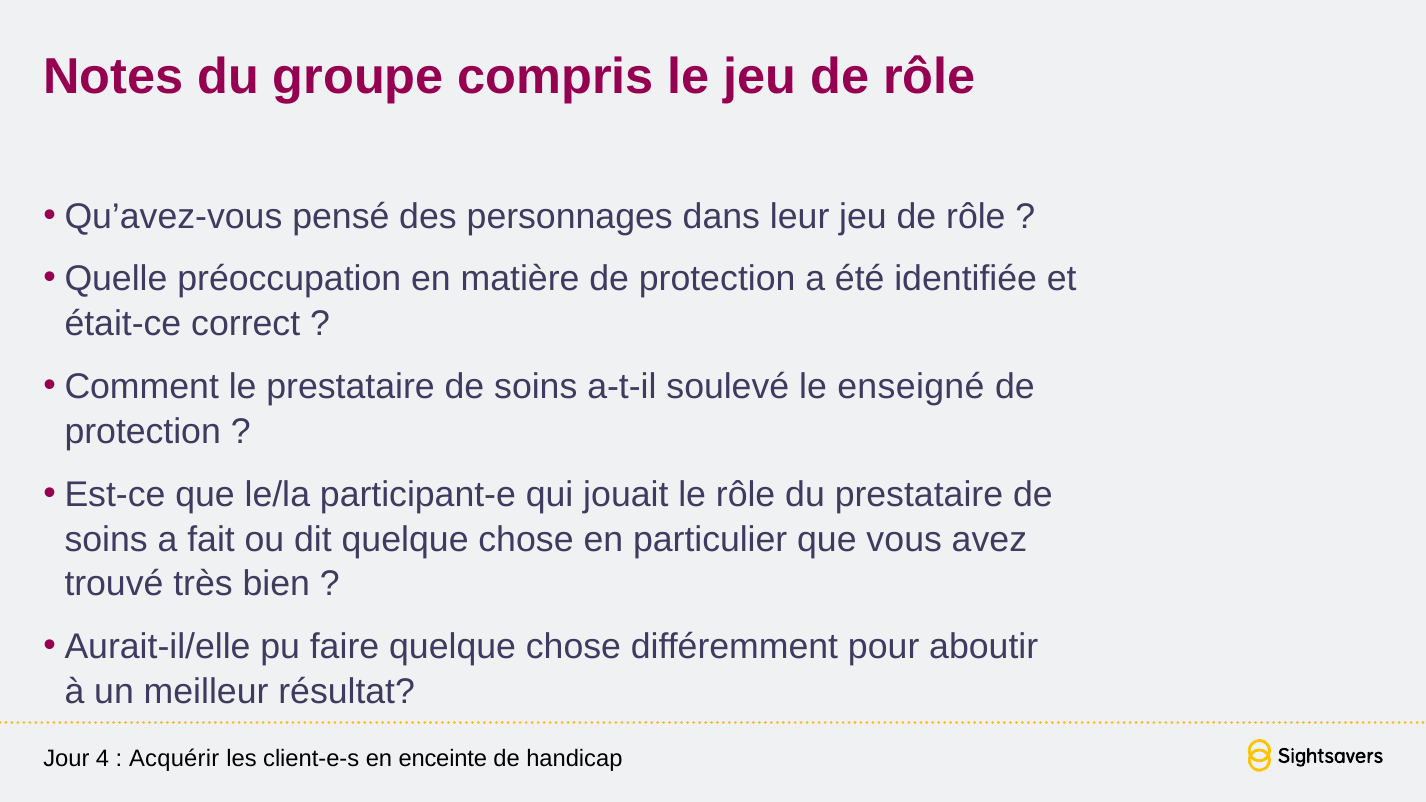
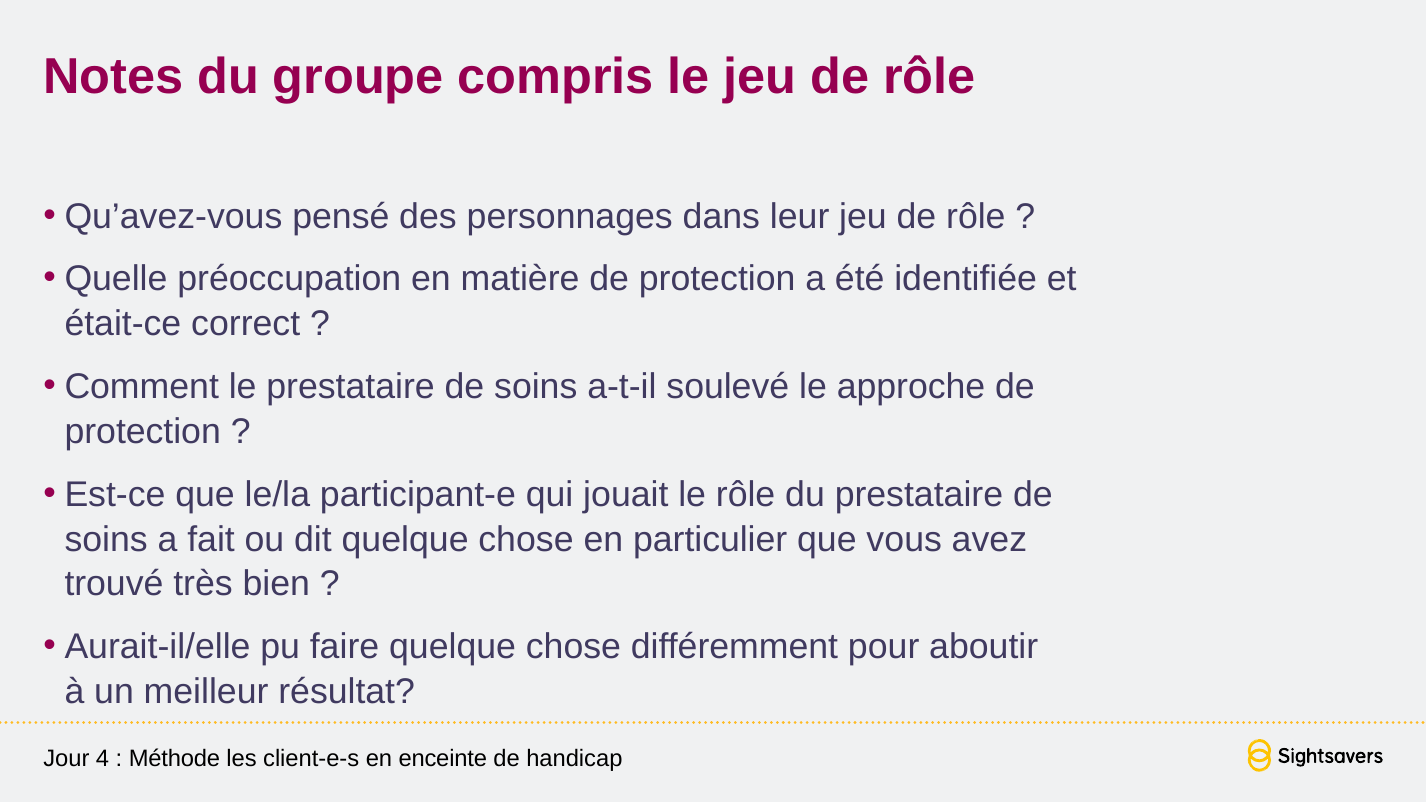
enseigné: enseigné -> approche
Acquérir: Acquérir -> Méthode
